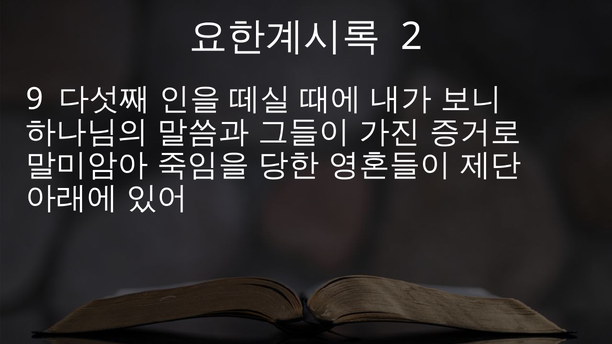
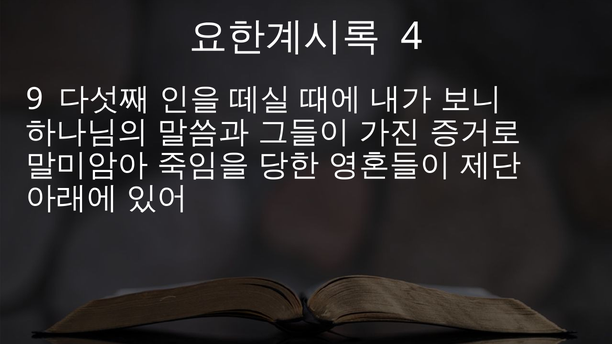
2: 2 -> 4
